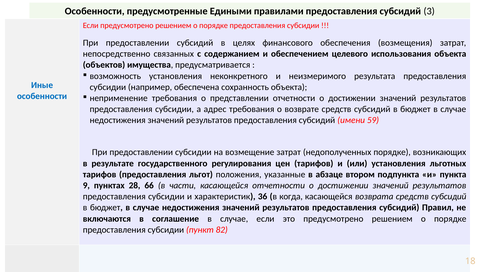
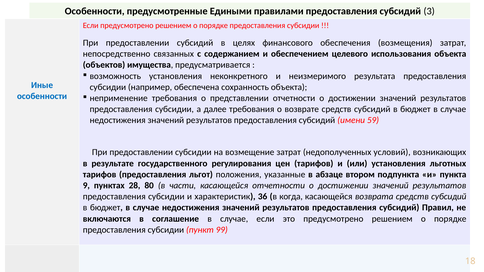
адрес: адрес -> далее
недополученных порядке: порядке -> условий
66: 66 -> 80
82: 82 -> 99
